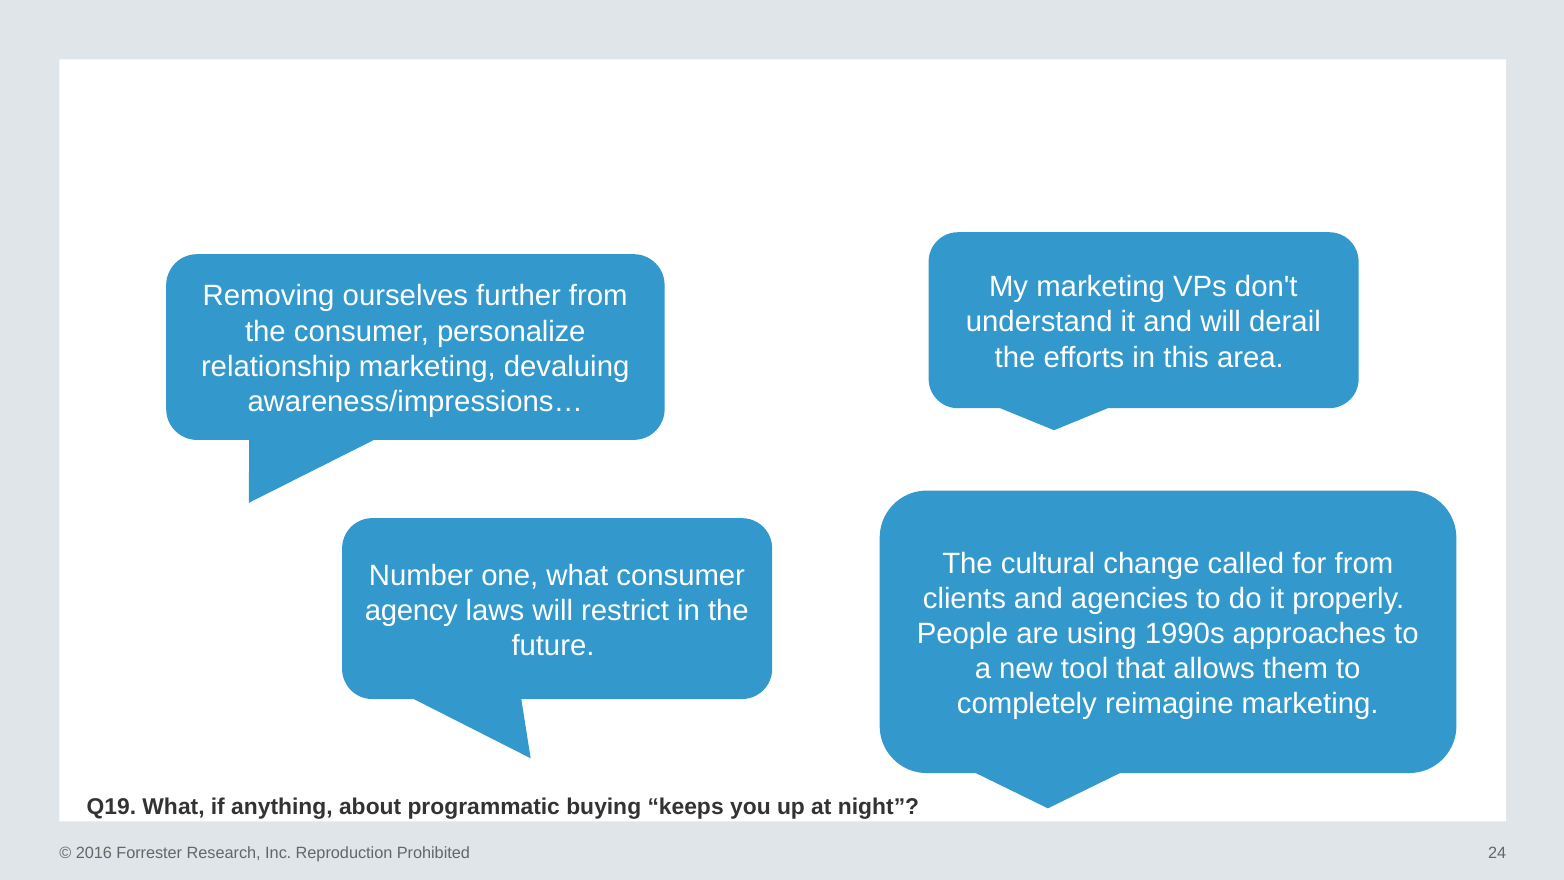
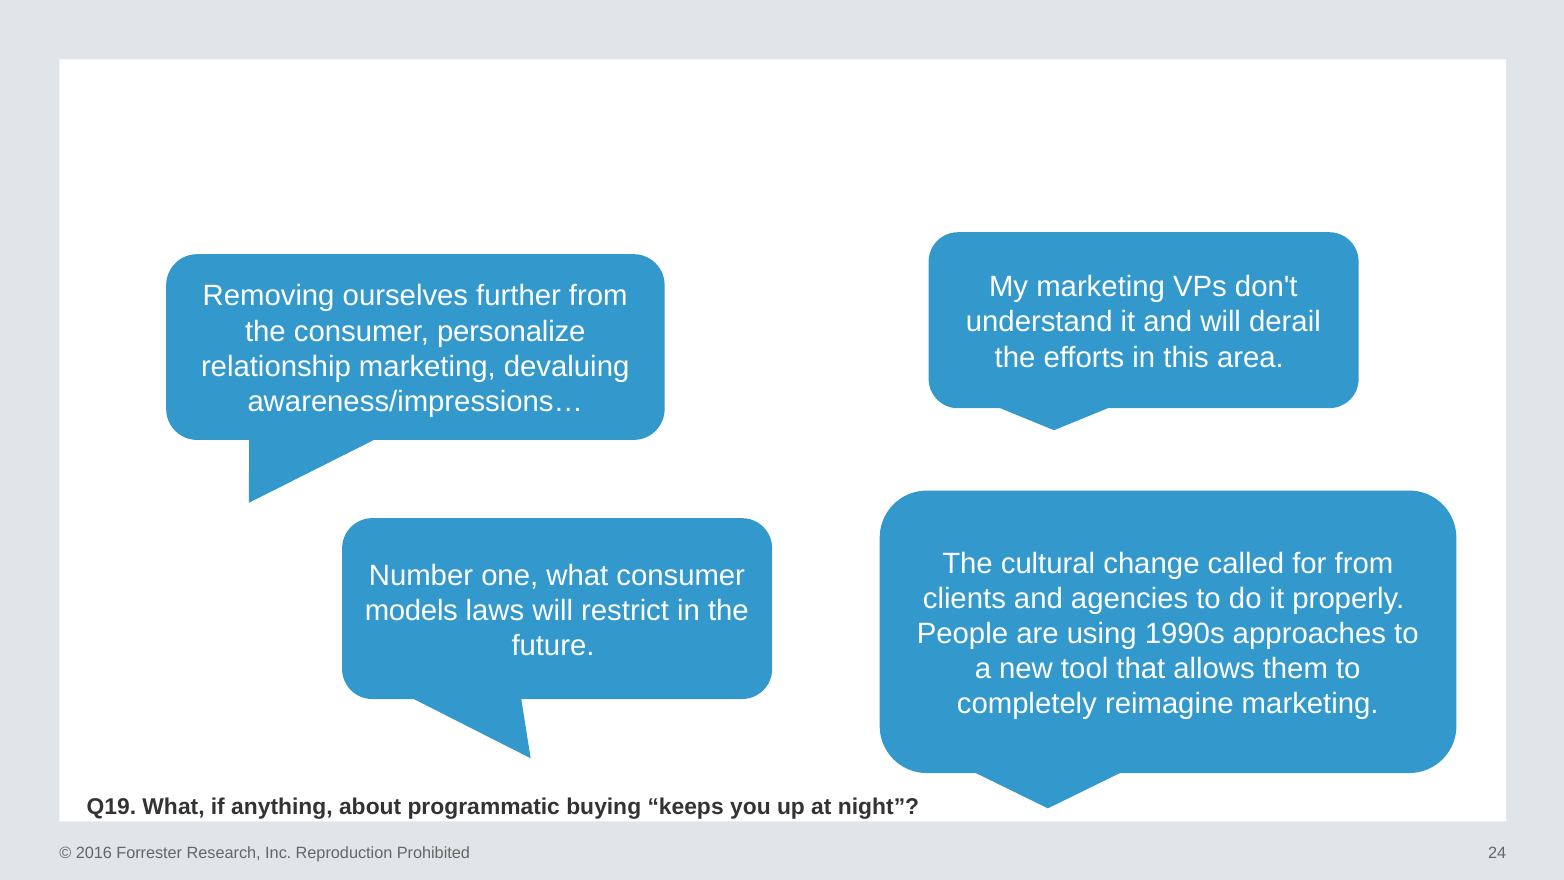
agency: agency -> models
